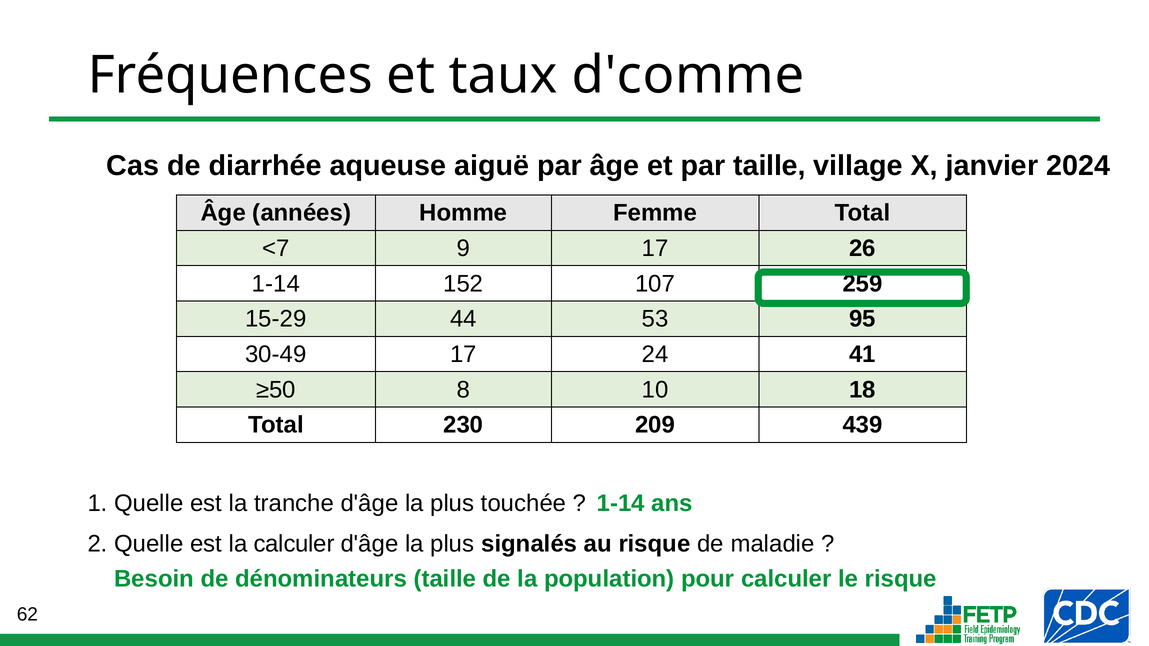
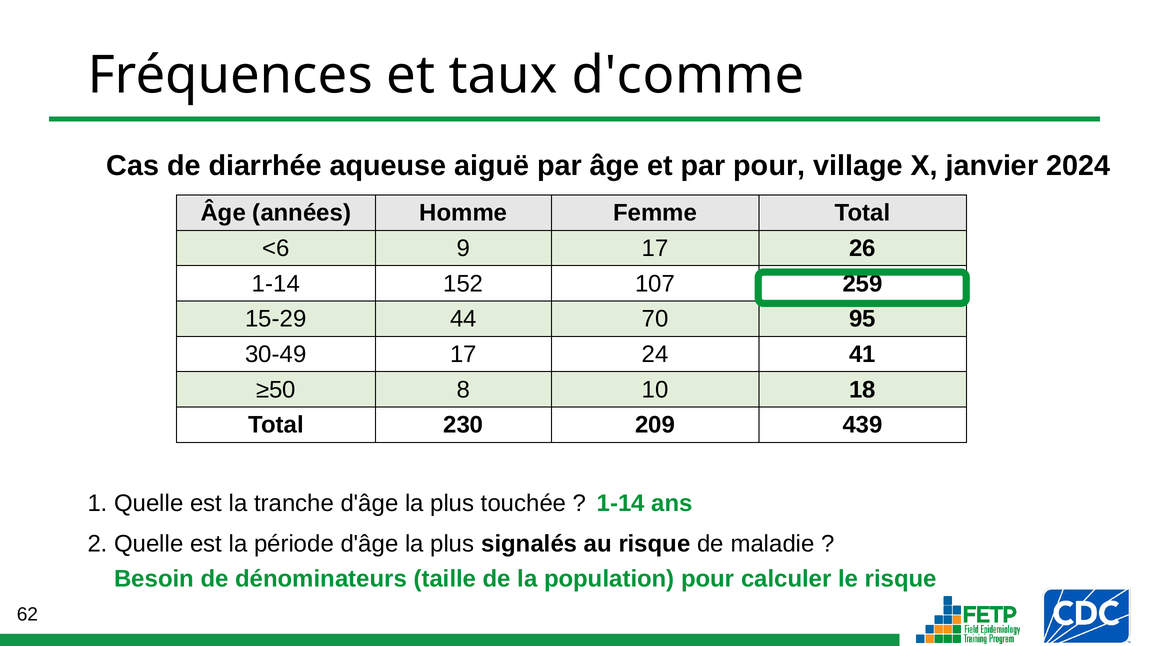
par taille: taille -> pour
<7: <7 -> <6
53: 53 -> 70
la calculer: calculer -> période
